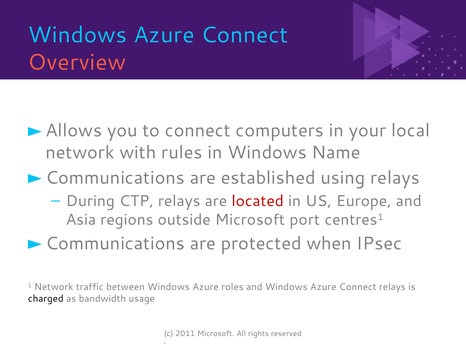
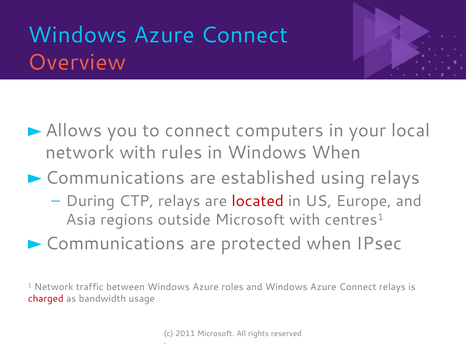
Windows Name: Name -> When
Microsoft port: port -> with
charged colour: black -> red
